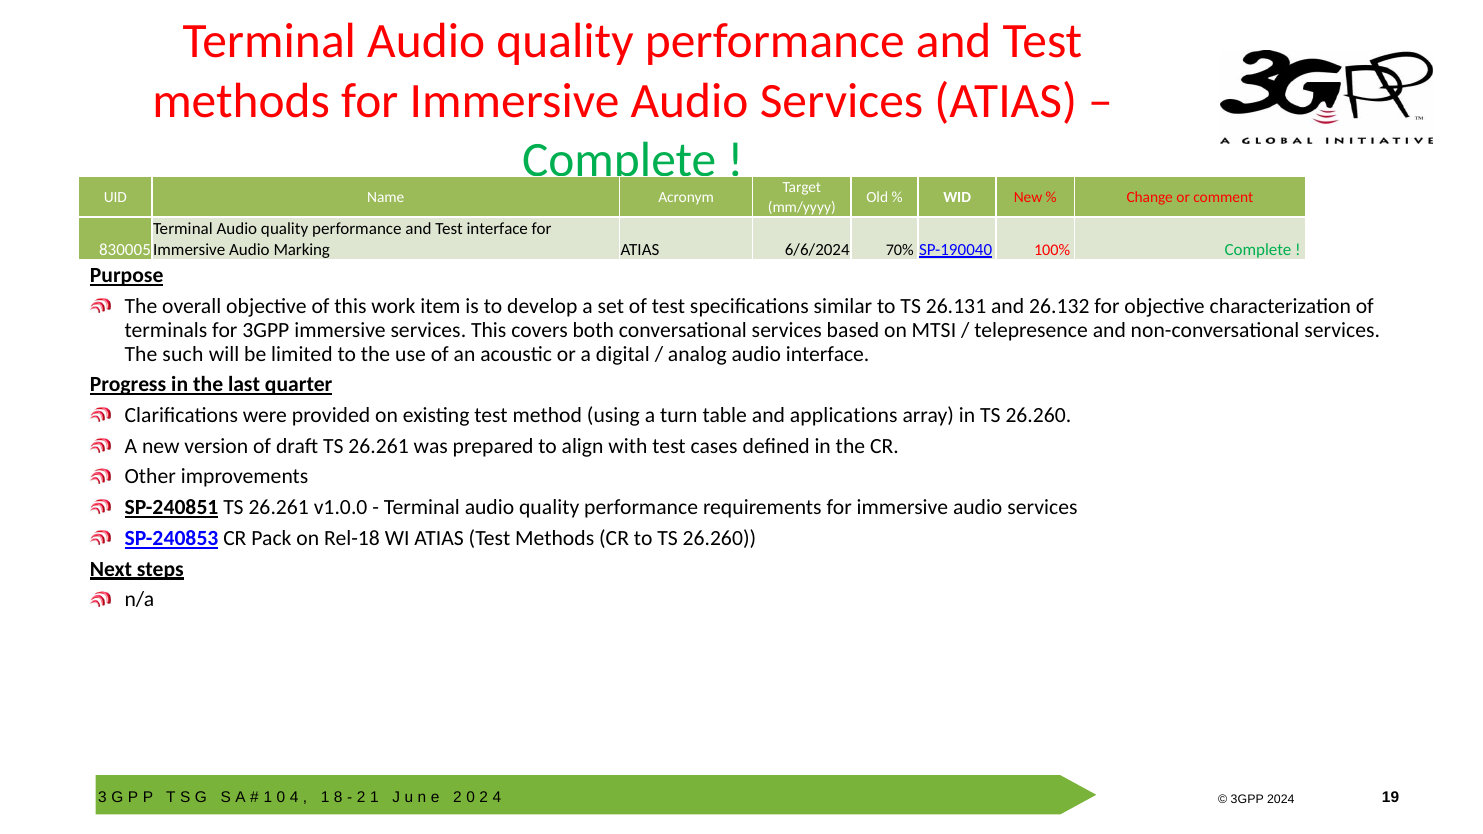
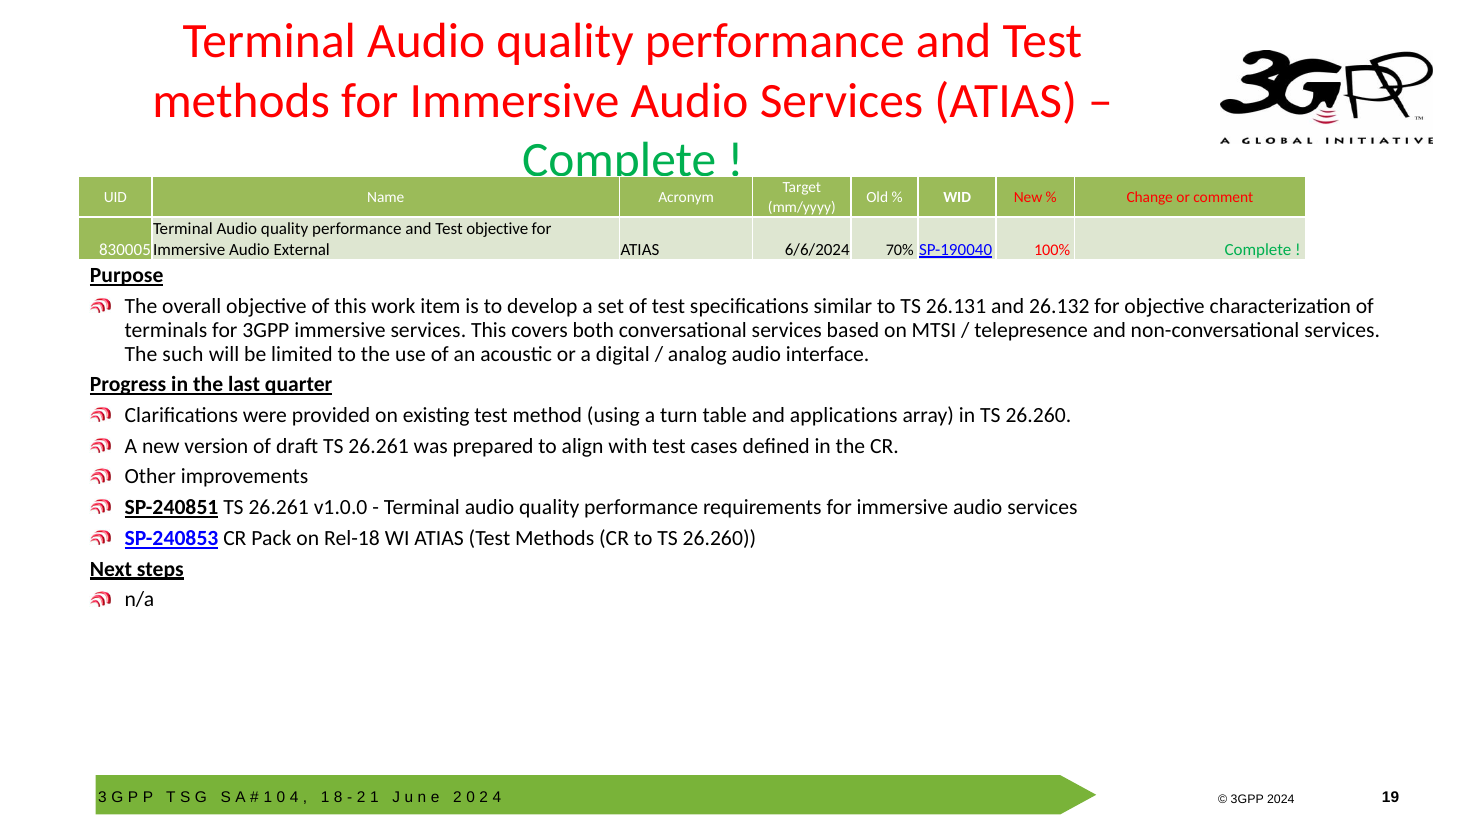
Test interface: interface -> objective
Marking: Marking -> External
